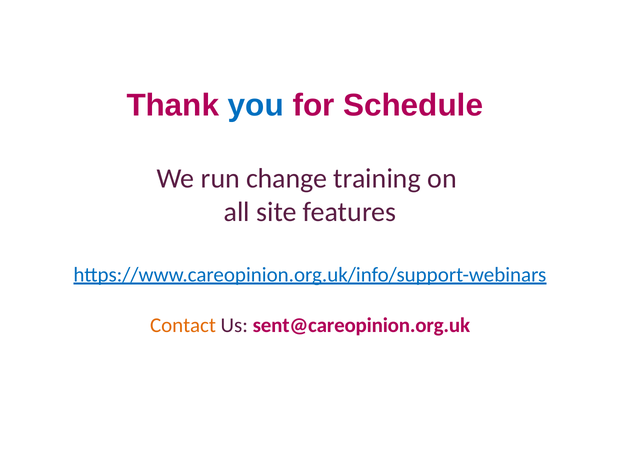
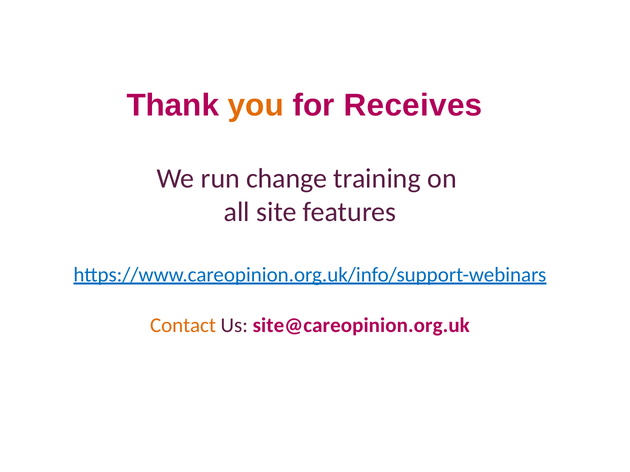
you colour: blue -> orange
Schedule: Schedule -> Receives
sent@careopinion.org.uk: sent@careopinion.org.uk -> site@careopinion.org.uk
